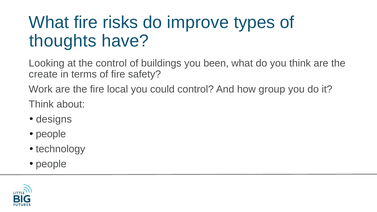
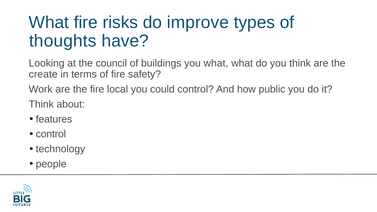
the control: control -> council
you been: been -> what
group: group -> public
designs: designs -> features
people at (51, 134): people -> control
